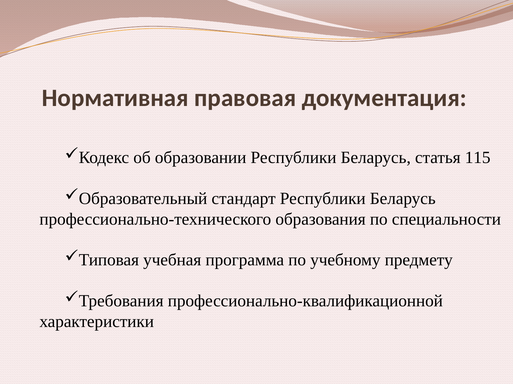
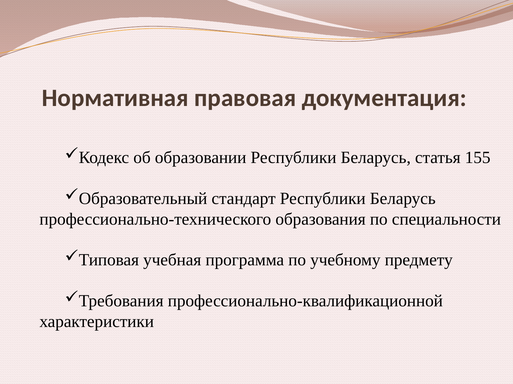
115: 115 -> 155
